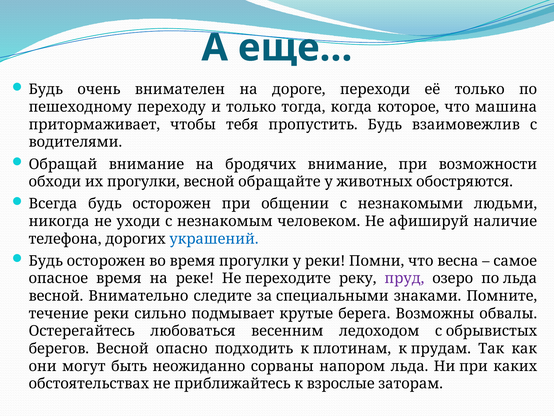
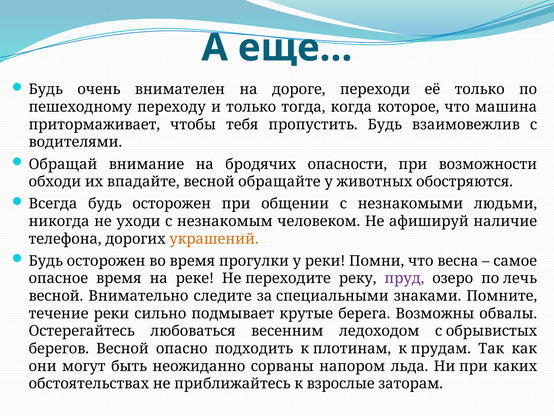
бродячих внимание: внимание -> опасности
их прогулки: прогулки -> впадайте
украшений colour: blue -> orange
по льда: льда -> лечь
